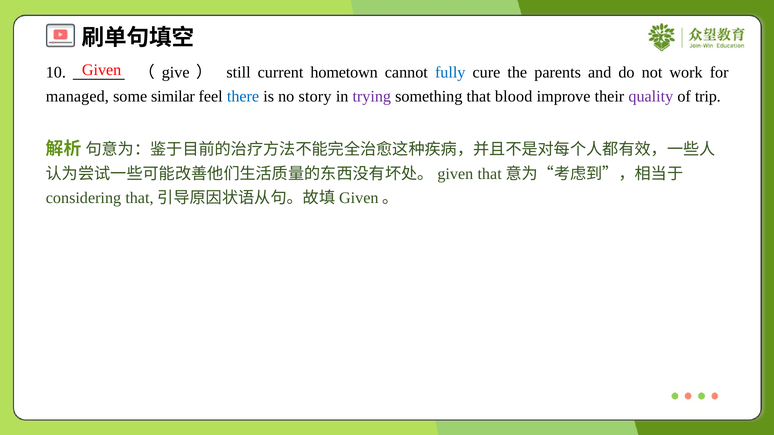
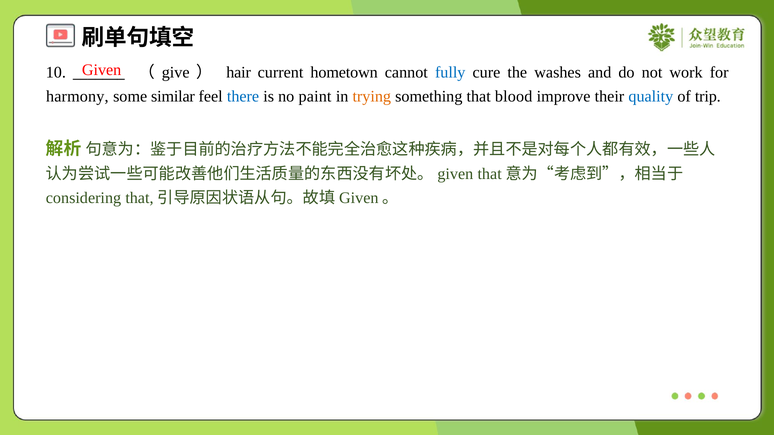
still: still -> hair
parents: parents -> washes
managed: managed -> harmony
story: story -> paint
trying colour: purple -> orange
quality colour: purple -> blue
